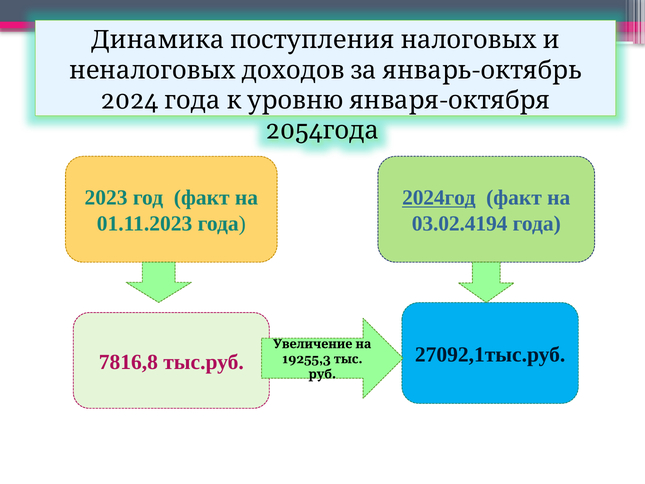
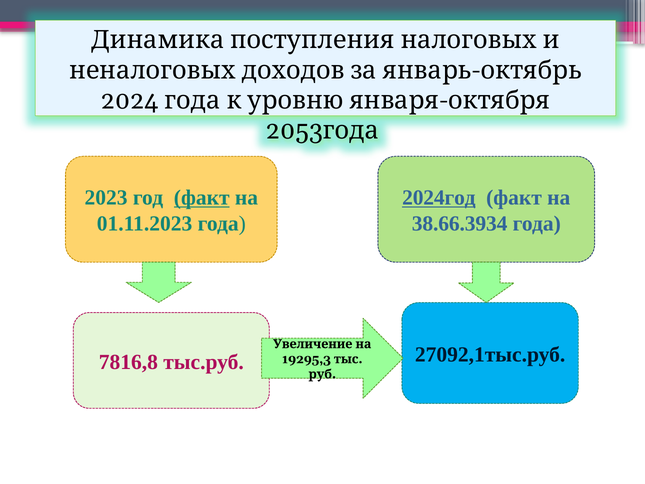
2054: 2054 -> 2053
факт at (202, 198) underline: none -> present
03.02.4194: 03.02.4194 -> 38.66.3934
19255,3: 19255,3 -> 19295,3
